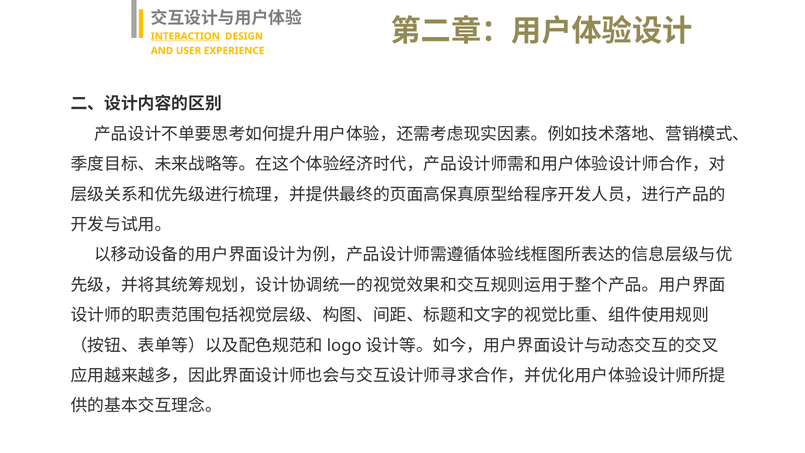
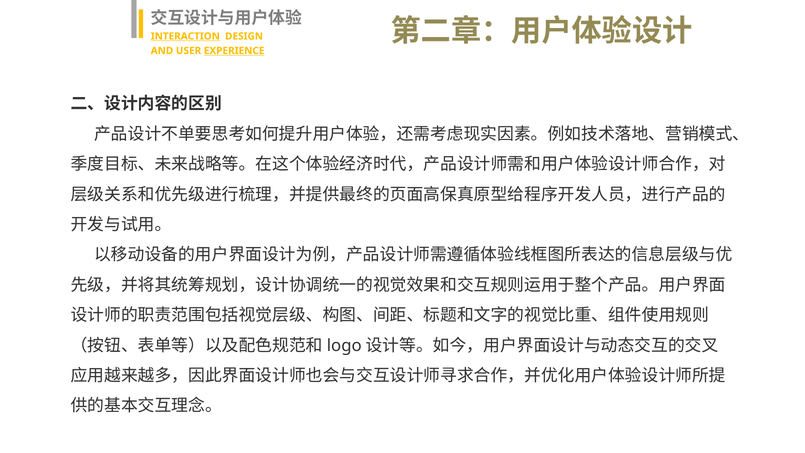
EXPERIENCE underline: none -> present
